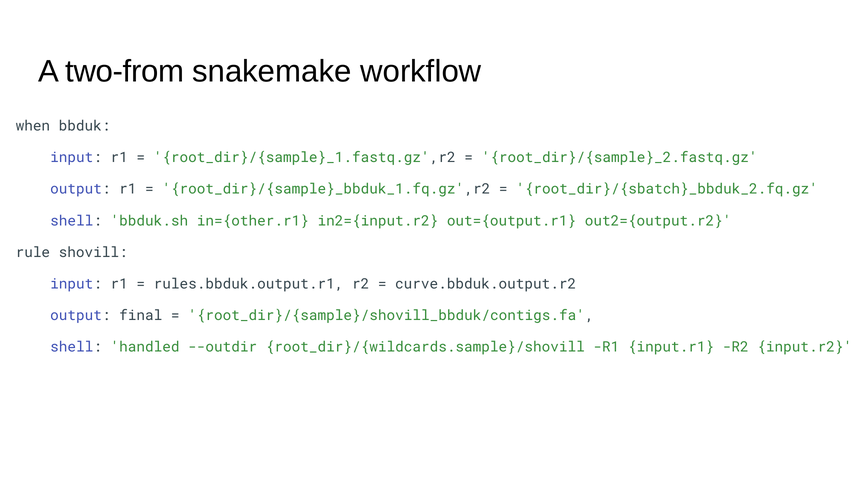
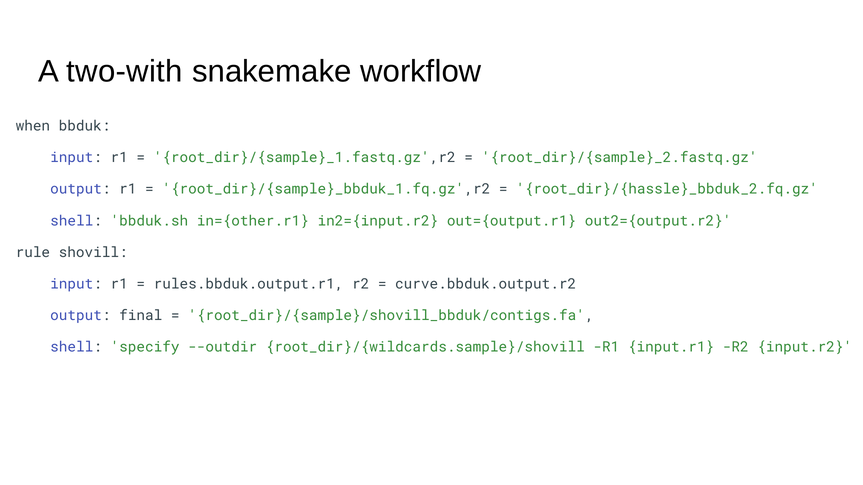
two-from: two-from -> two-with
root_dir}/{sbatch}_bbduk_2.fq.gz: root_dir}/{sbatch}_bbduk_2.fq.gz -> root_dir}/{hassle}_bbduk_2.fq.gz
handled: handled -> specify
